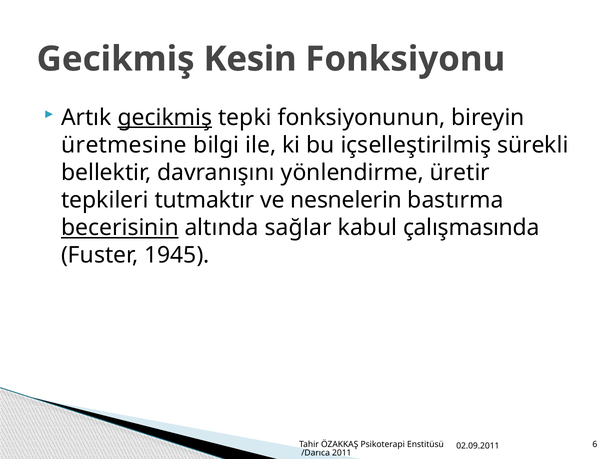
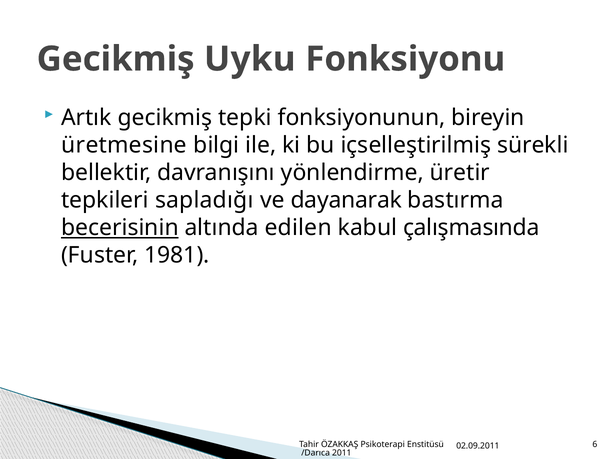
Kesin: Kesin -> Uyku
gecikmiş at (165, 118) underline: present -> none
tutmaktır: tutmaktır -> sapladığı
nesnelerin: nesnelerin -> dayanarak
sağlar: sağlar -> edilen
1945: 1945 -> 1981
